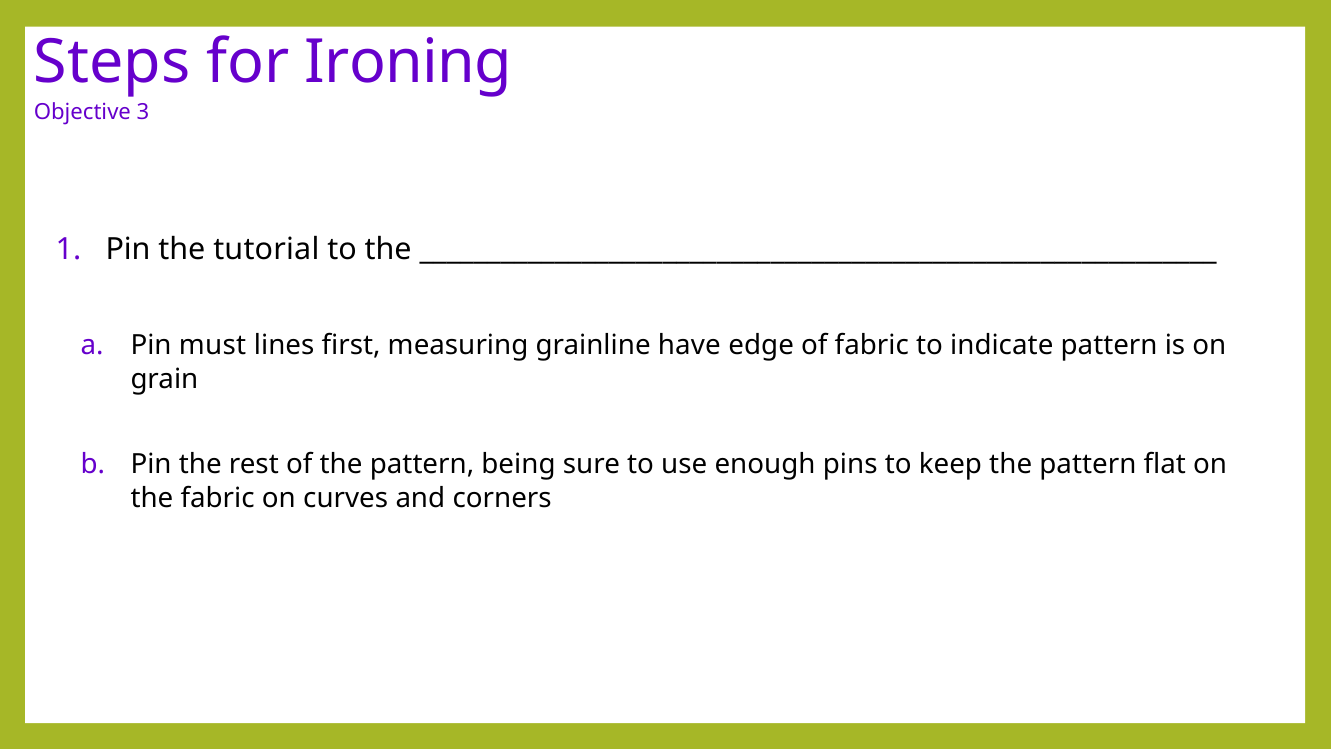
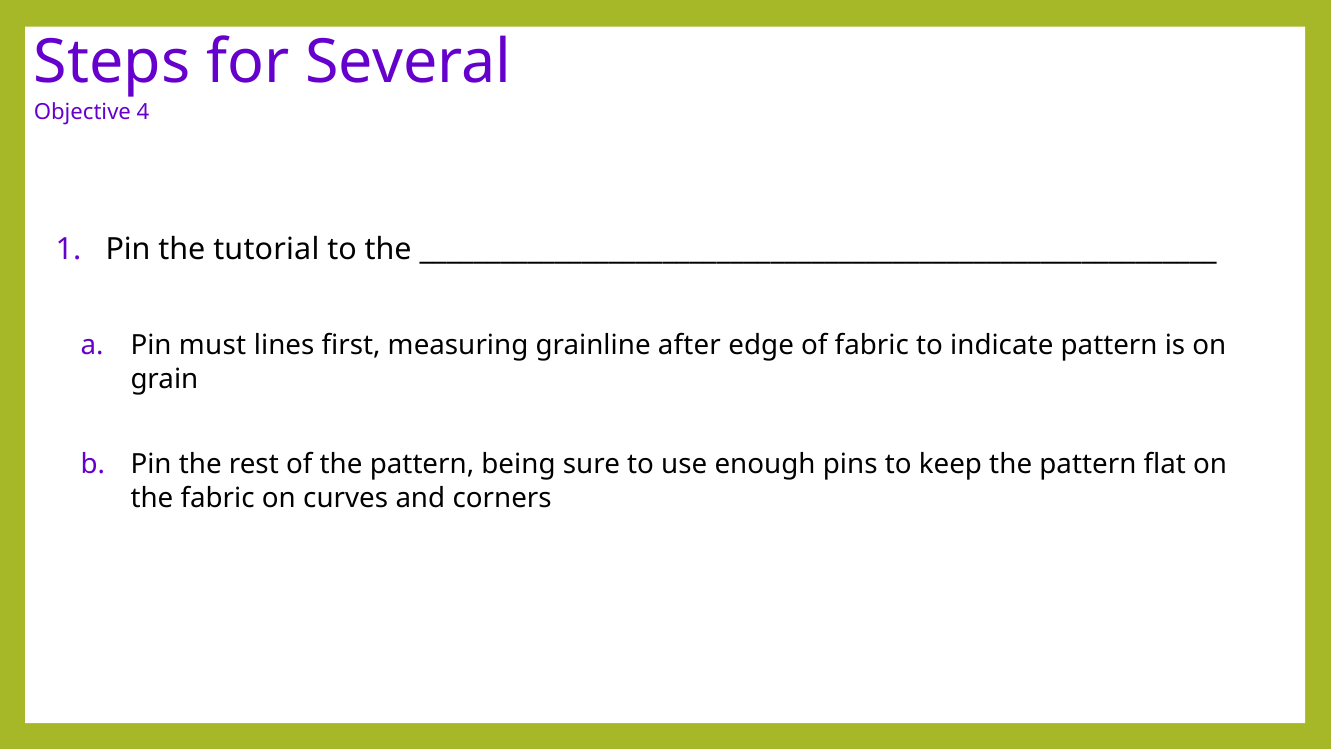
Ironing: Ironing -> Several
3: 3 -> 4
have: have -> after
